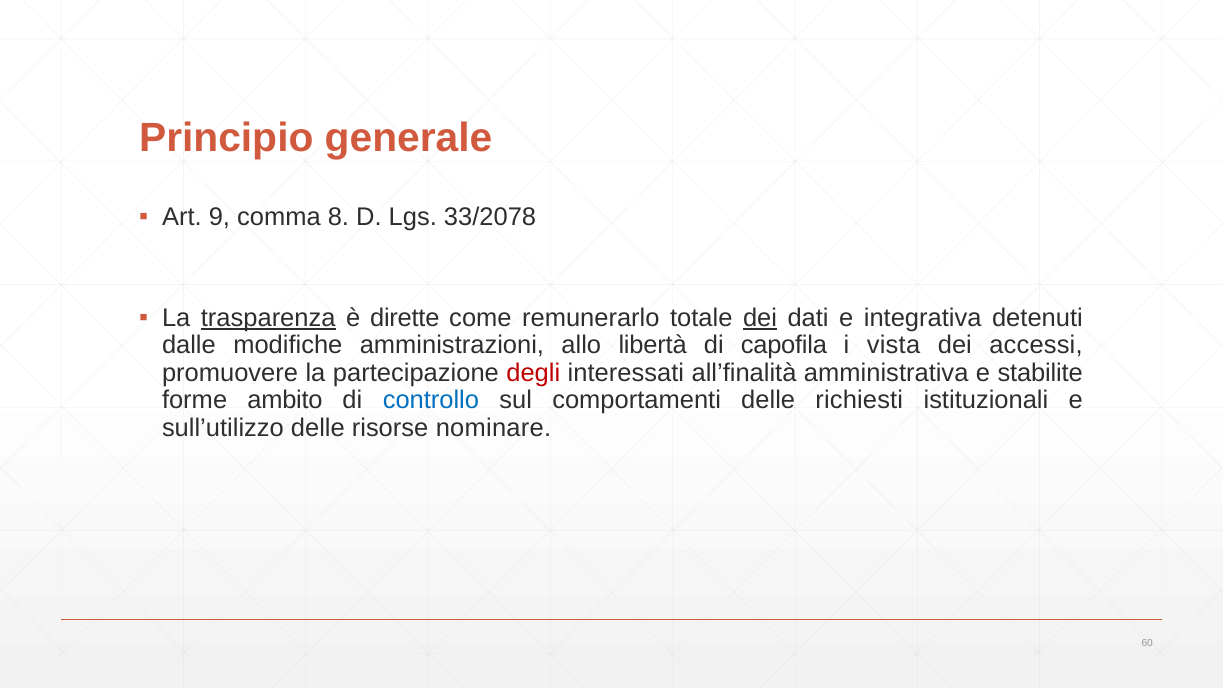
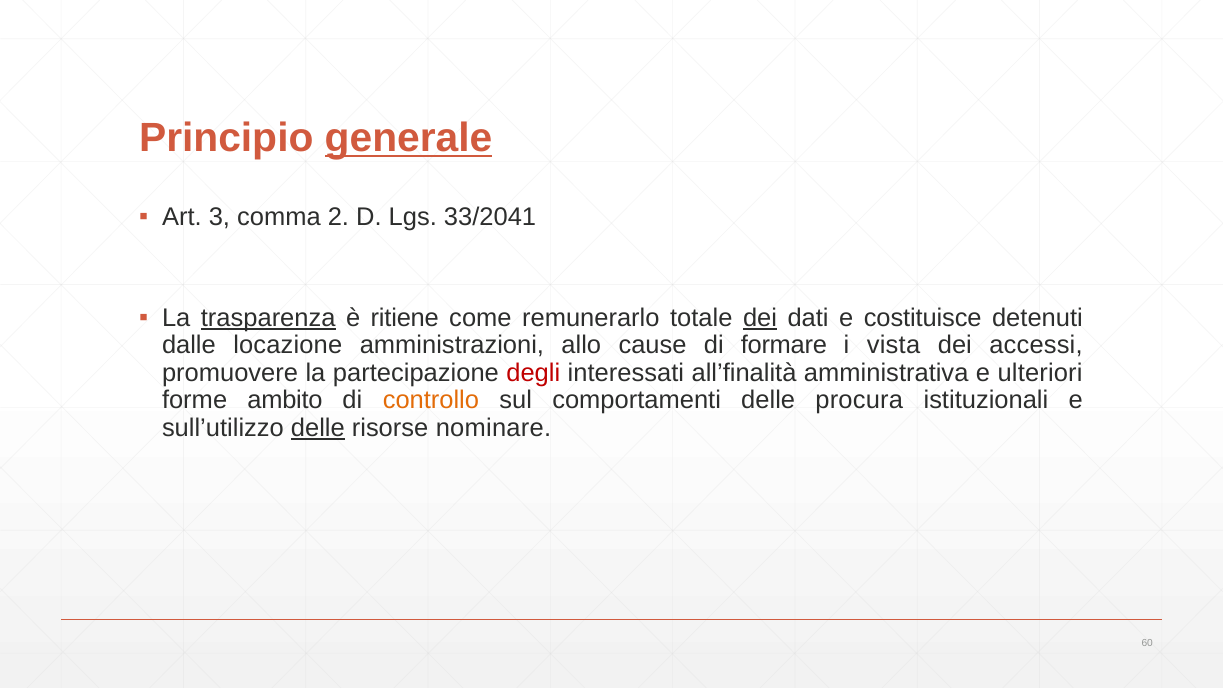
generale underline: none -> present
9: 9 -> 3
8: 8 -> 2
33/2078: 33/2078 -> 33/2041
dirette: dirette -> ritiene
integrativa: integrativa -> costituisce
modifiche: modifiche -> locazione
libertà: libertà -> cause
capofila: capofila -> formare
stabilite: stabilite -> ulteriori
controllo colour: blue -> orange
richiesti: richiesti -> procura
delle at (318, 428) underline: none -> present
